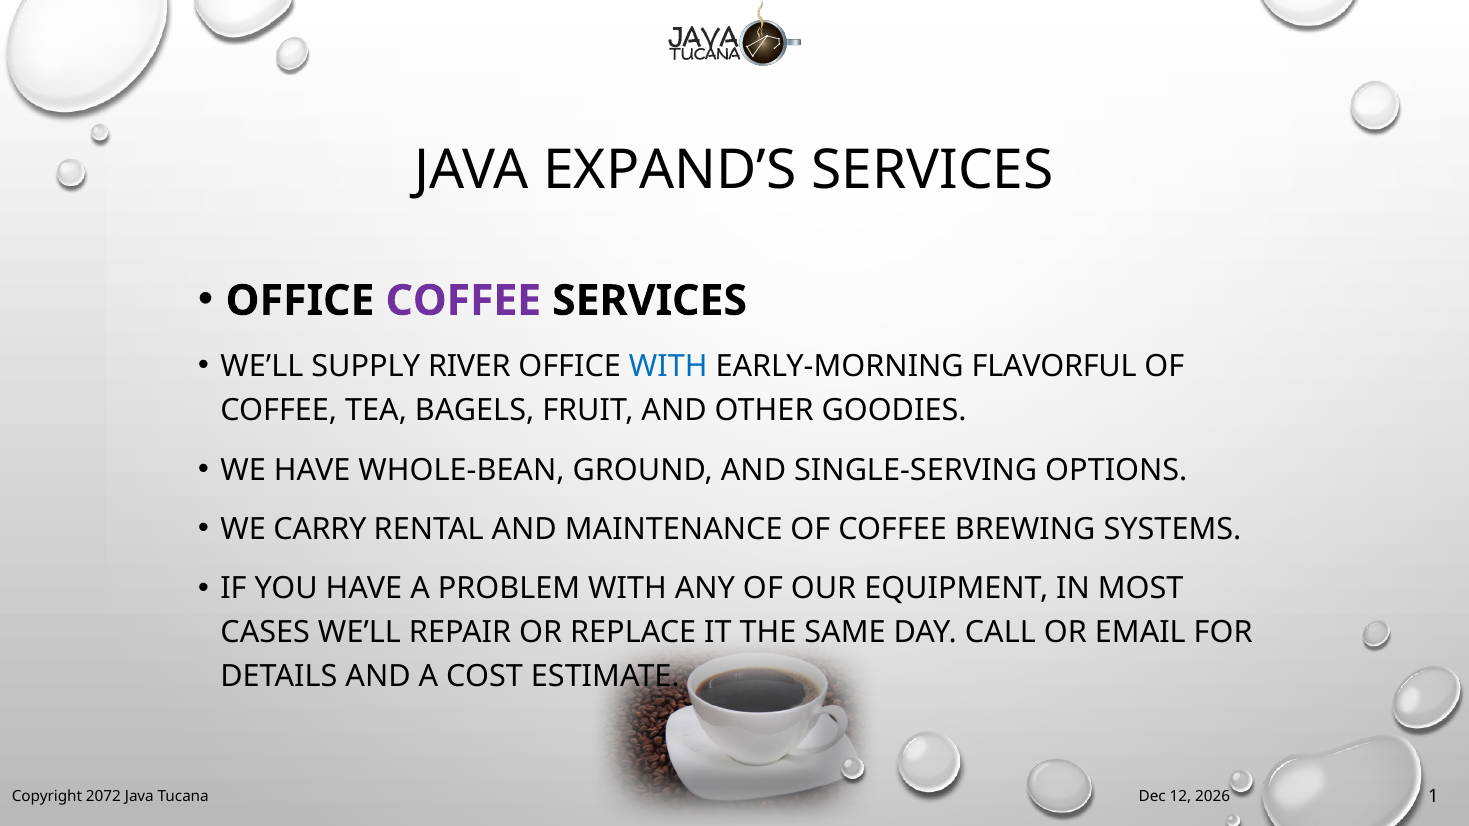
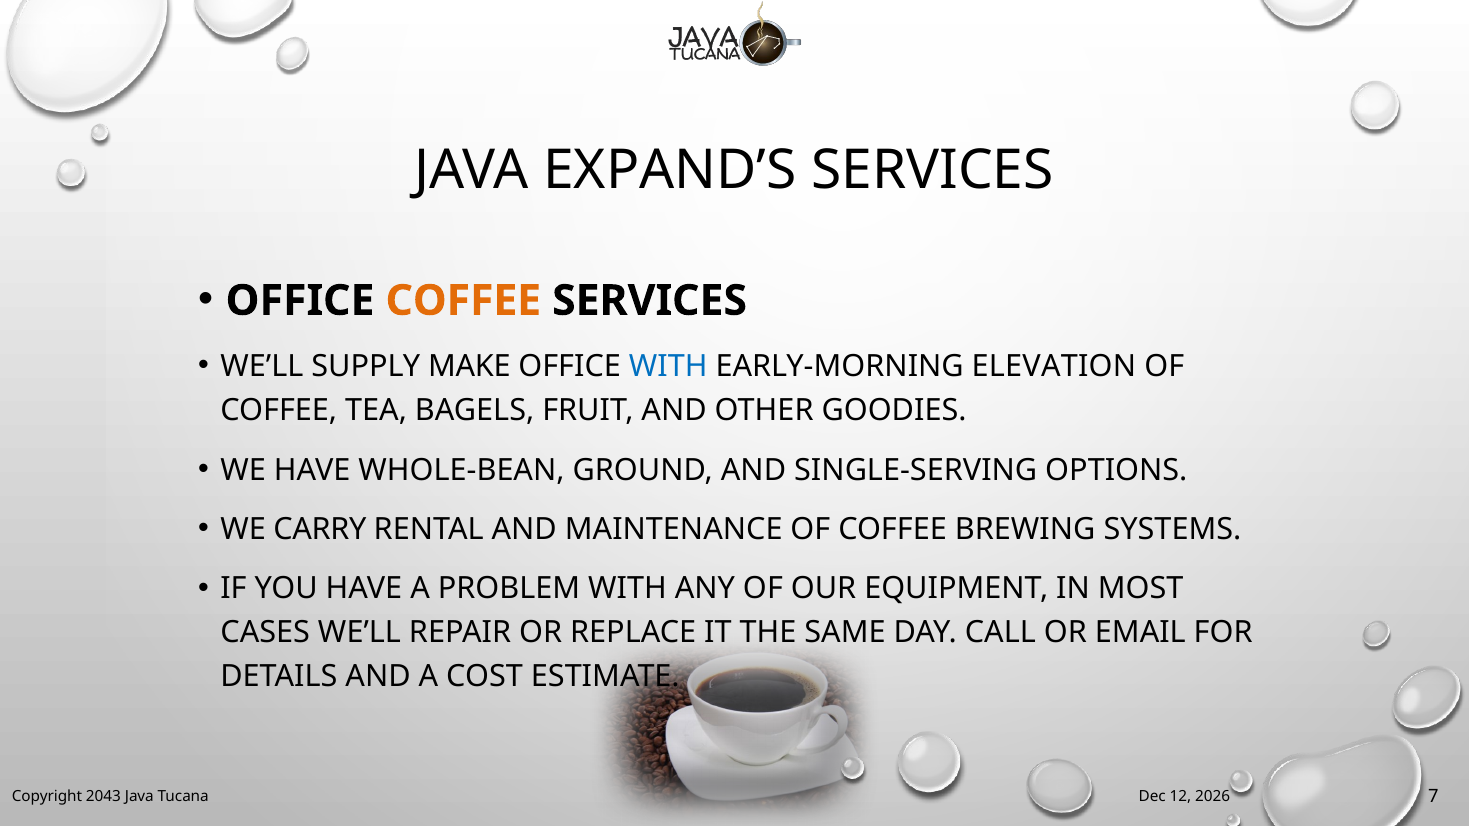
COFFEE at (463, 301) colour: purple -> orange
RIVER: RIVER -> MAKE
FLAVORFUL: FLAVORFUL -> ELEVATION
2072: 2072 -> 2043
1: 1 -> 7
